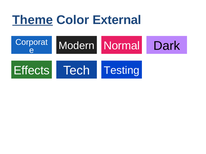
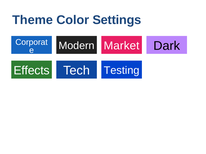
Theme underline: present -> none
External: External -> Settings
Normal: Normal -> Market
